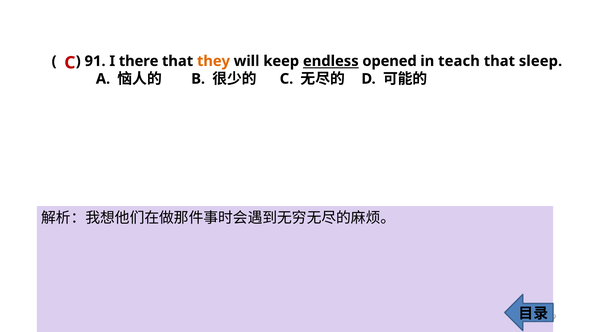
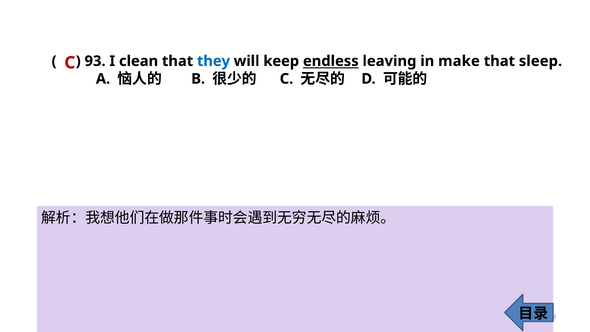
91: 91 -> 93
there: there -> clean
they colour: orange -> blue
opened: opened -> leaving
teach: teach -> make
